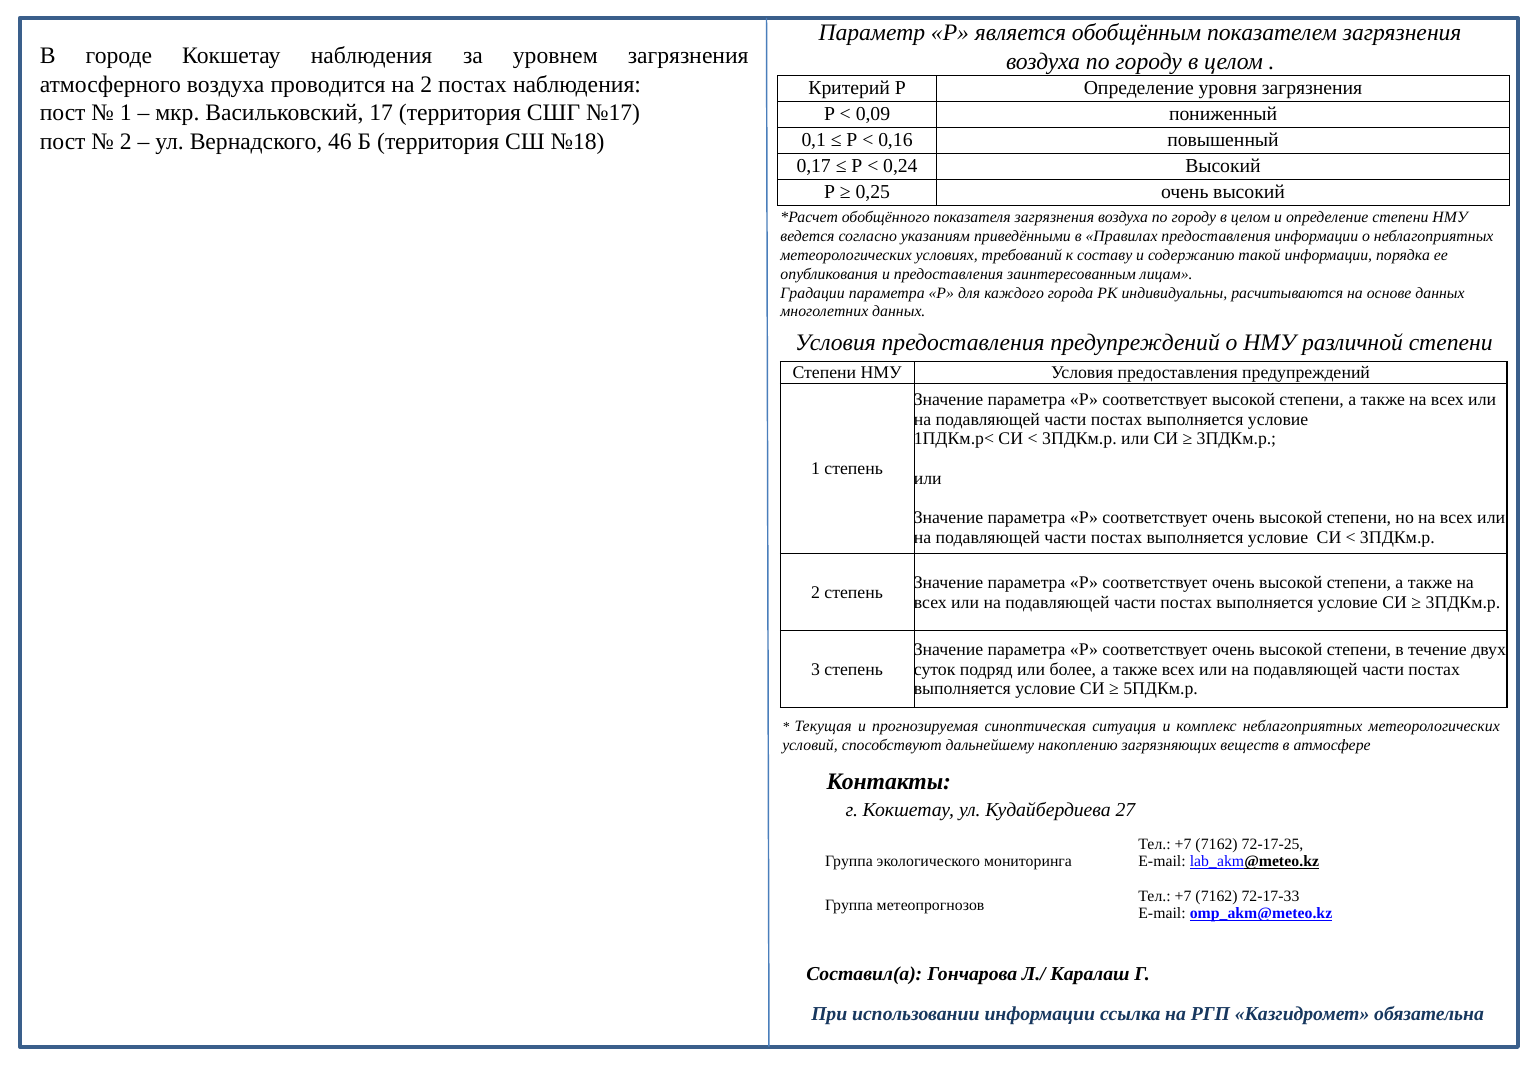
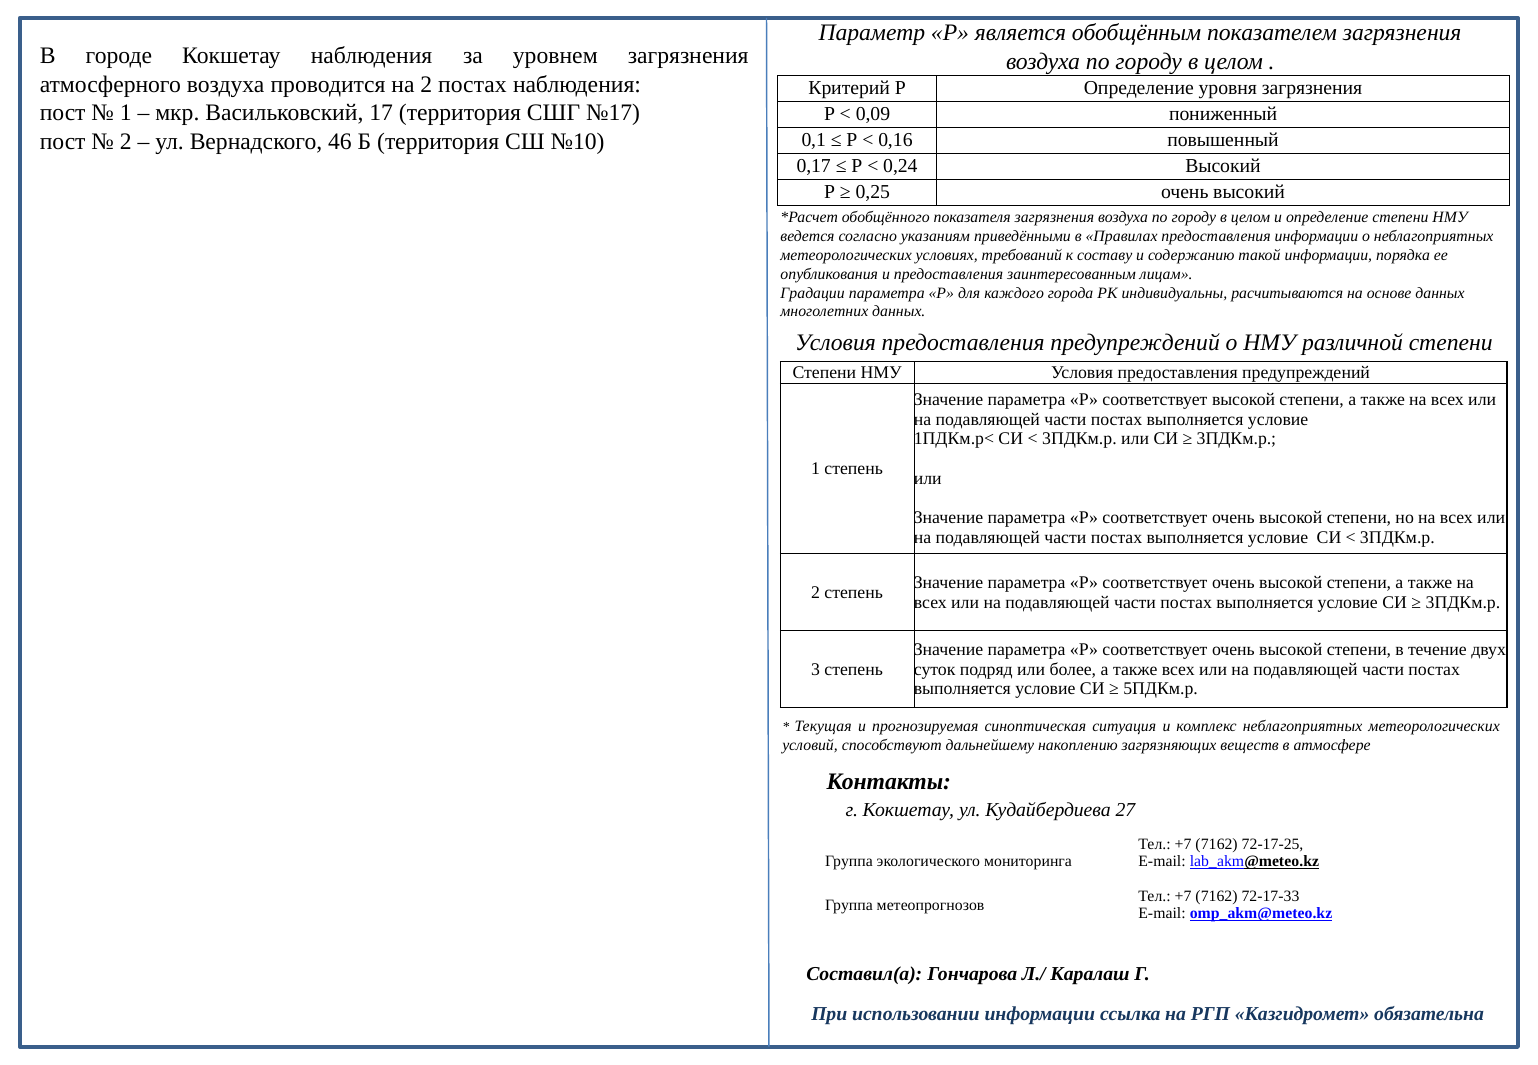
№18: №18 -> №10
